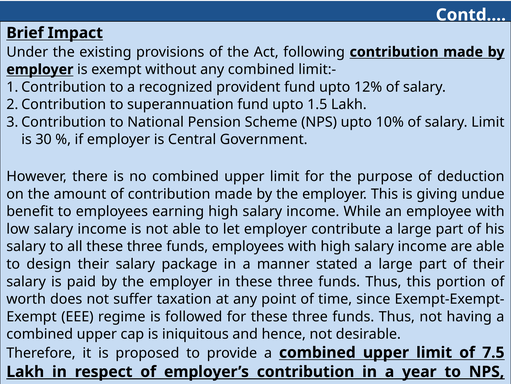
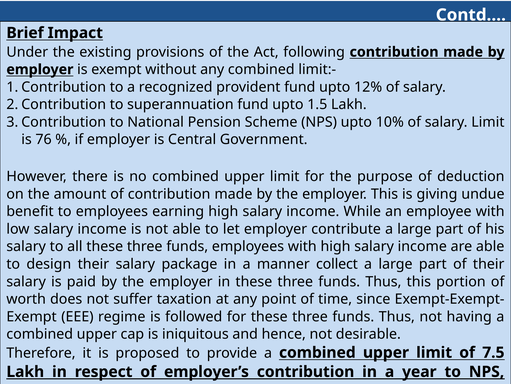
30: 30 -> 76
stated: stated -> collect
